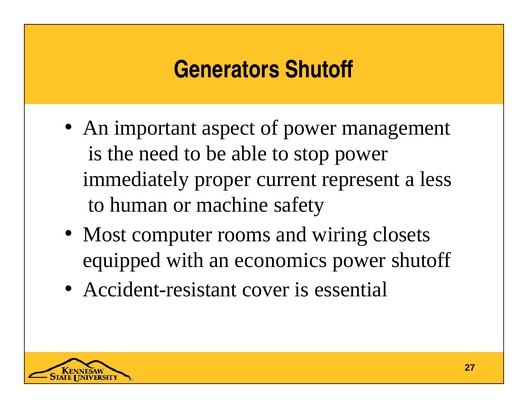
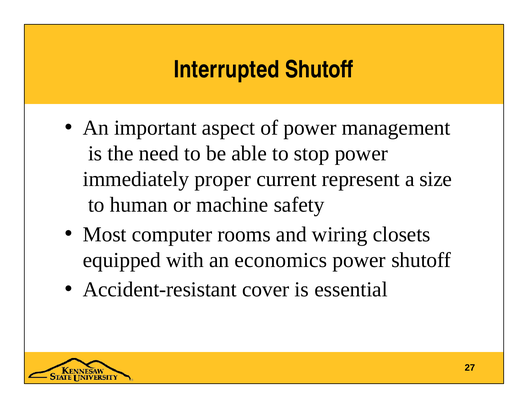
Generators: Generators -> Interrupted
less: less -> size
